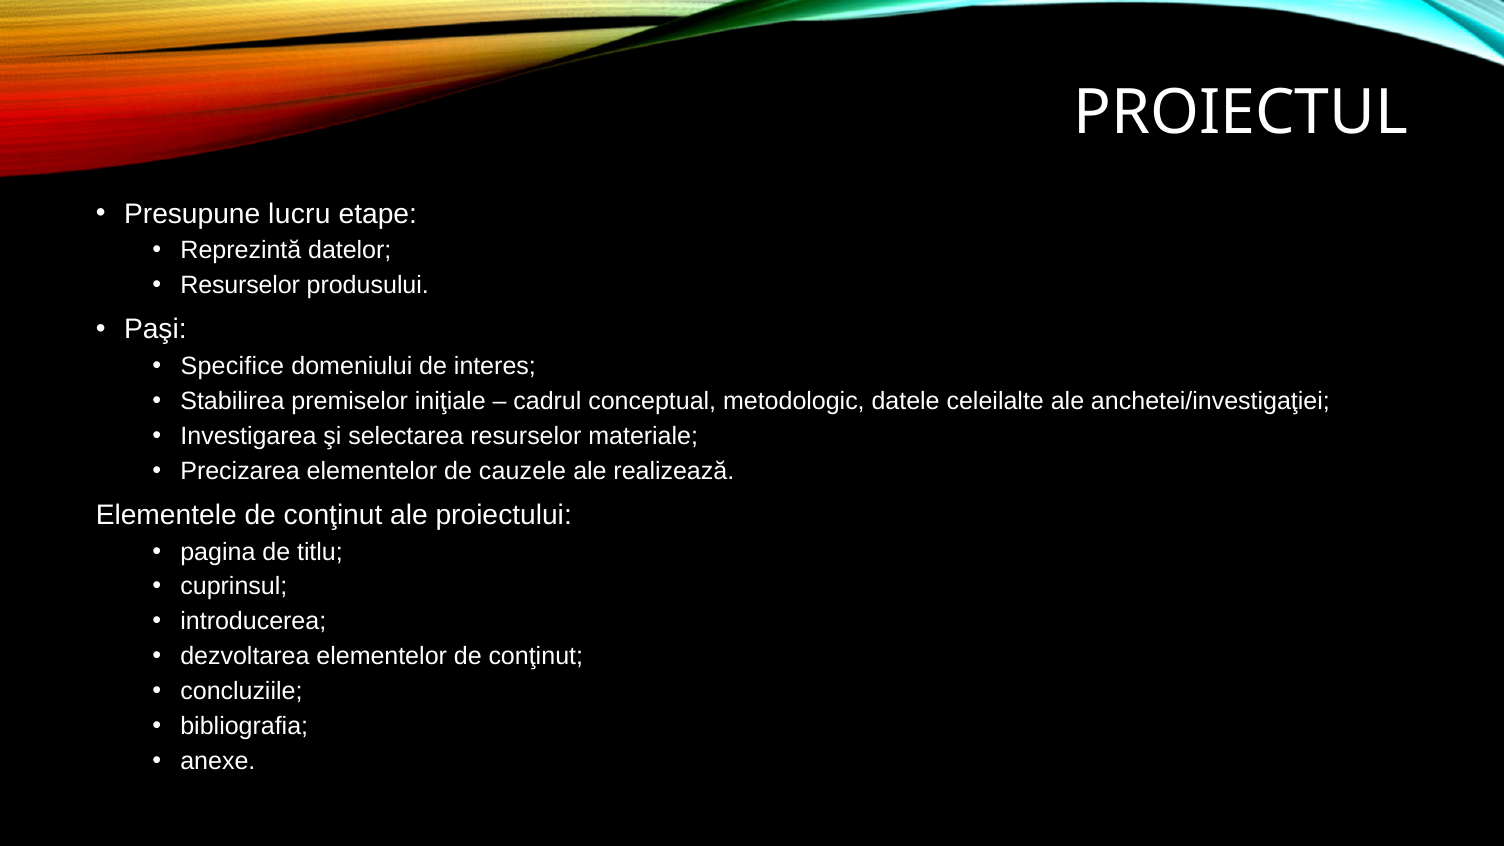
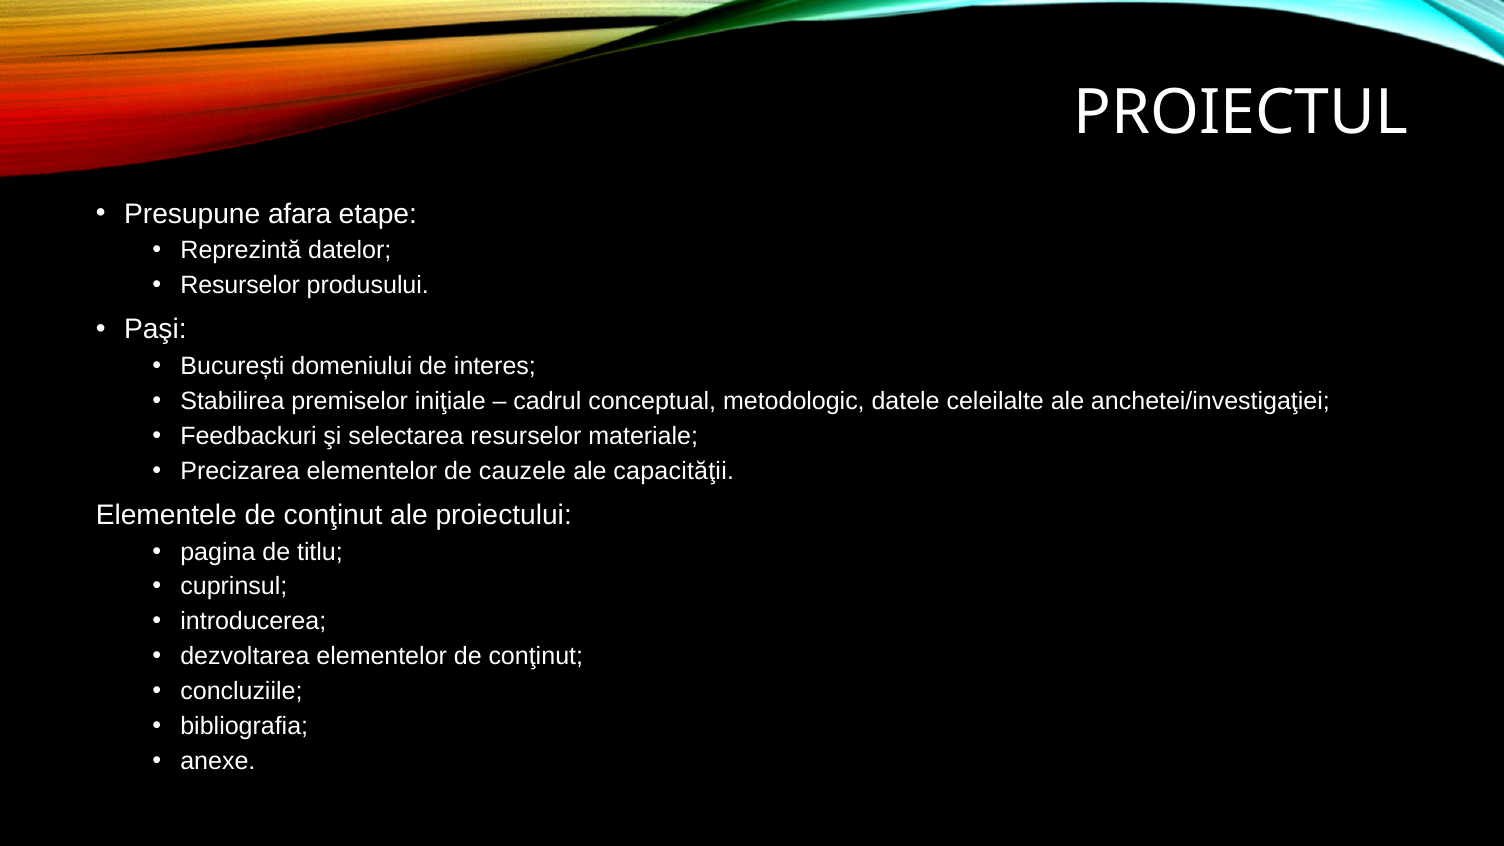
lucru: lucru -> afara
Specifice: Specifice -> București
Investigarea: Investigarea -> Feedbackuri
realizează: realizează -> capacităţii
